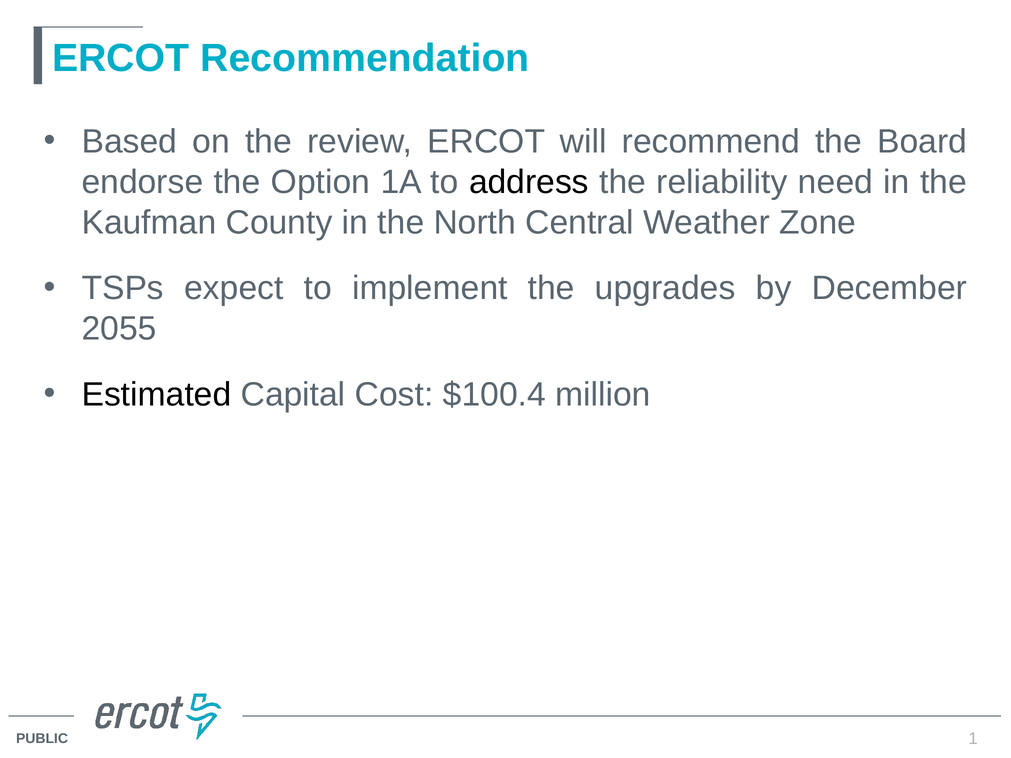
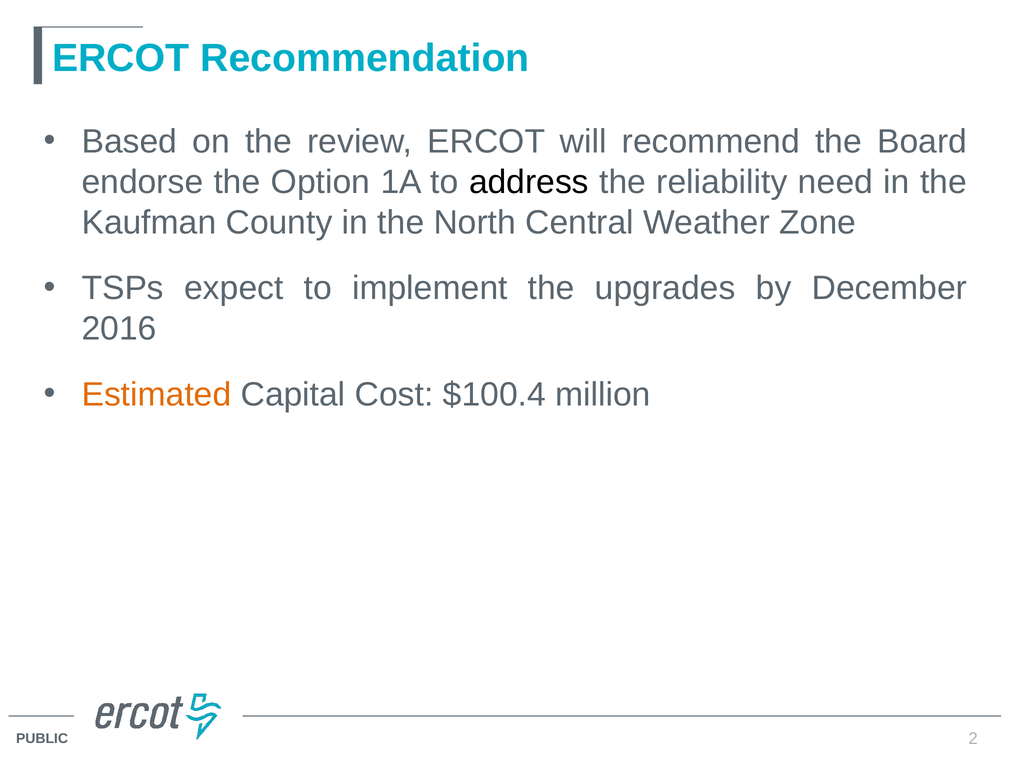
2055: 2055 -> 2016
Estimated colour: black -> orange
1: 1 -> 2
